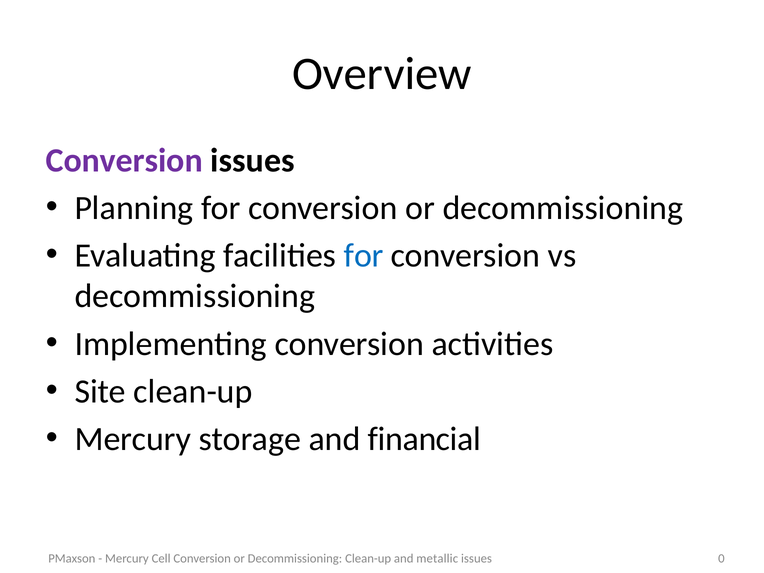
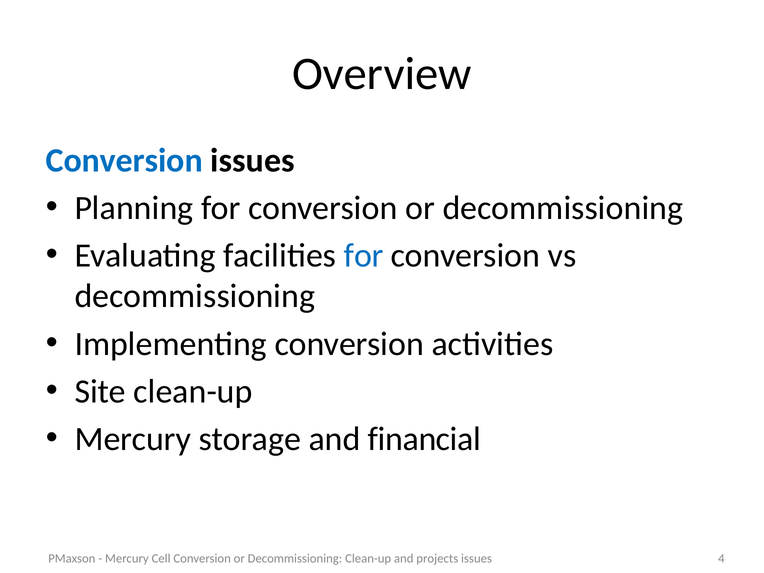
Conversion at (124, 160) colour: purple -> blue
metallic: metallic -> projects
0: 0 -> 4
